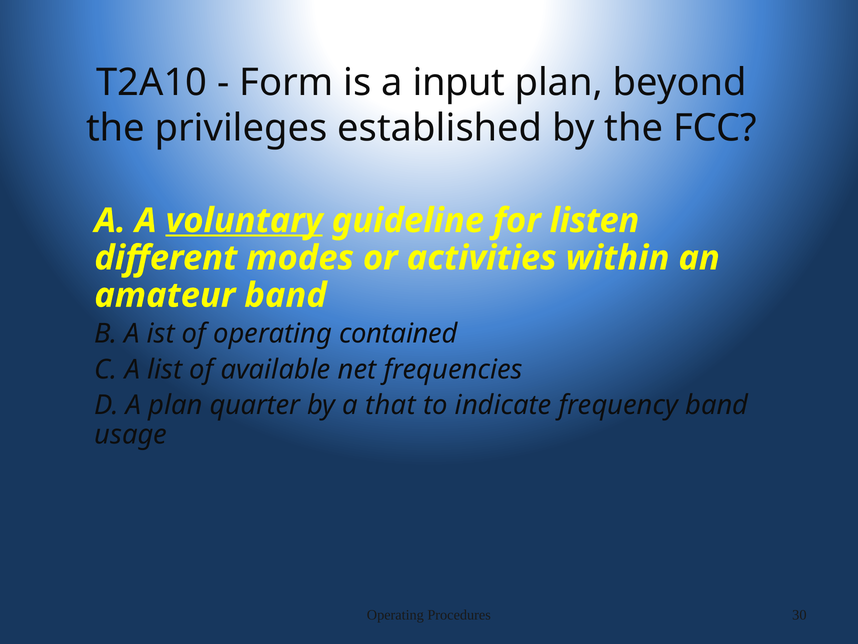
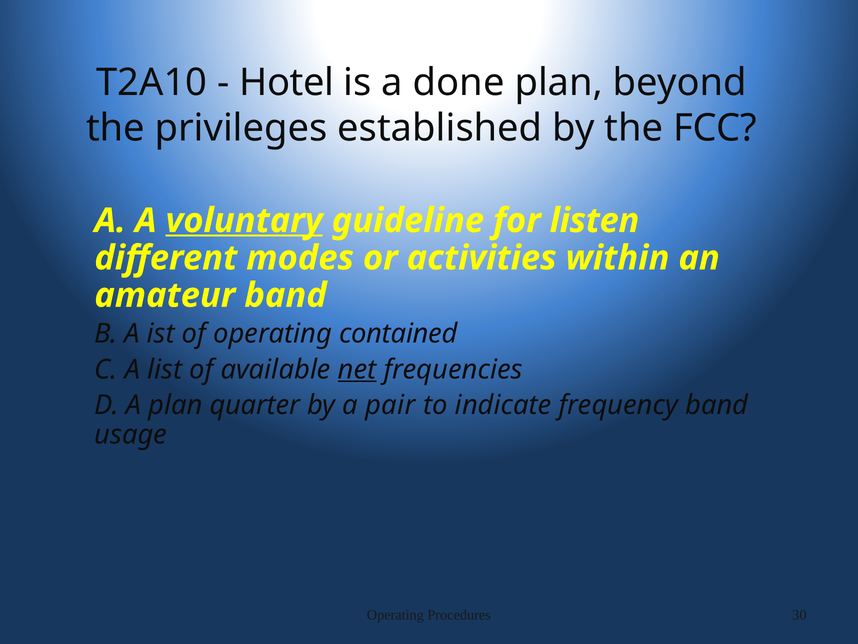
Form: Form -> Hotel
input: input -> done
net underline: none -> present
that: that -> pair
